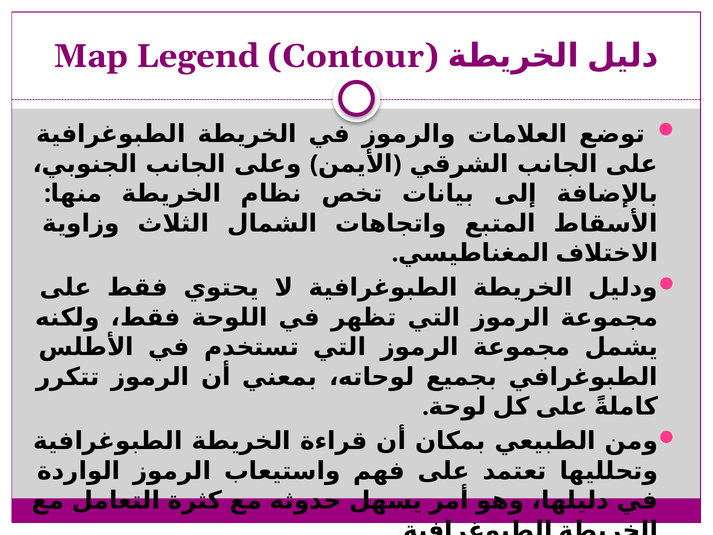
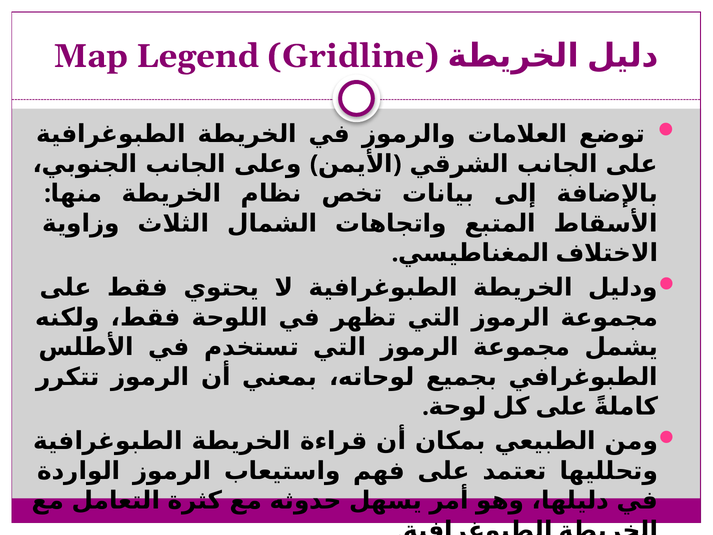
Contour: Contour -> Gridline
